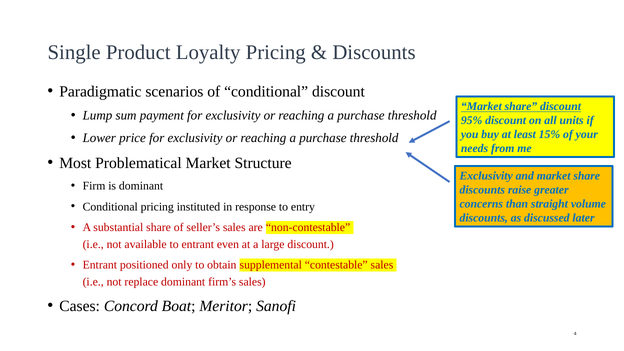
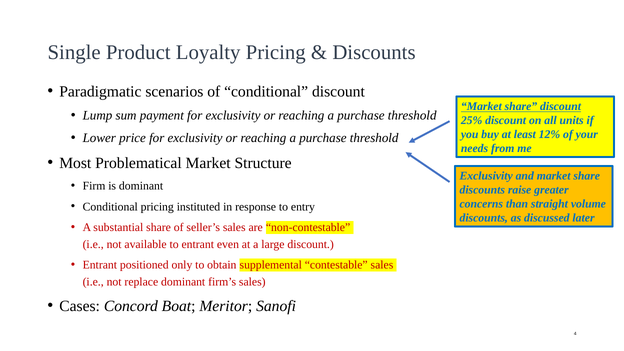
95%: 95% -> 25%
15%: 15% -> 12%
